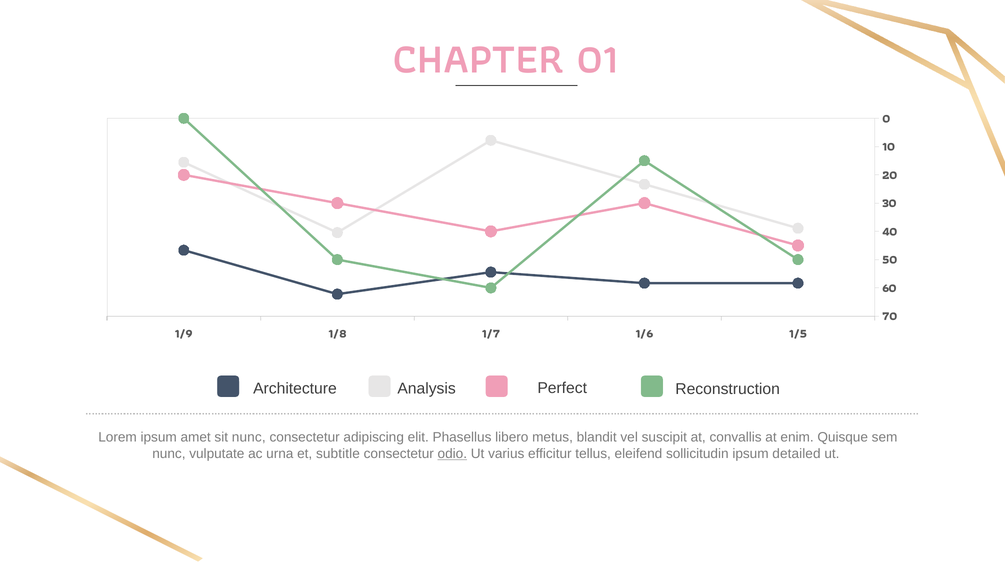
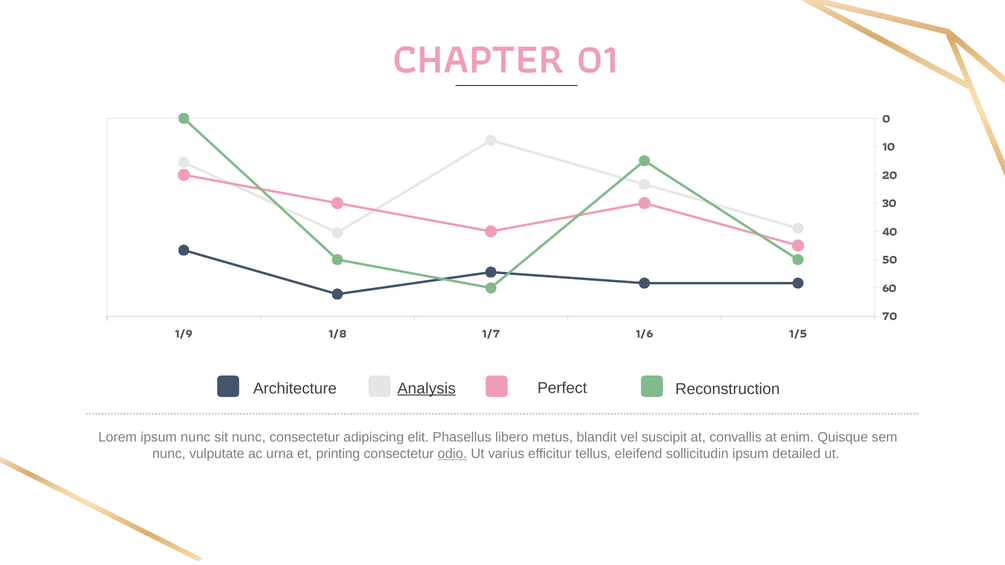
Analysis underline: none -> present
ipsum amet: amet -> nunc
subtitle: subtitle -> printing
